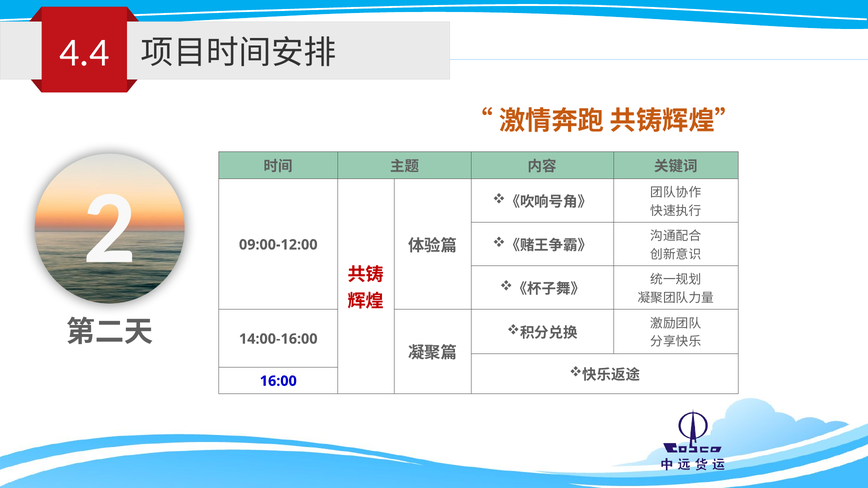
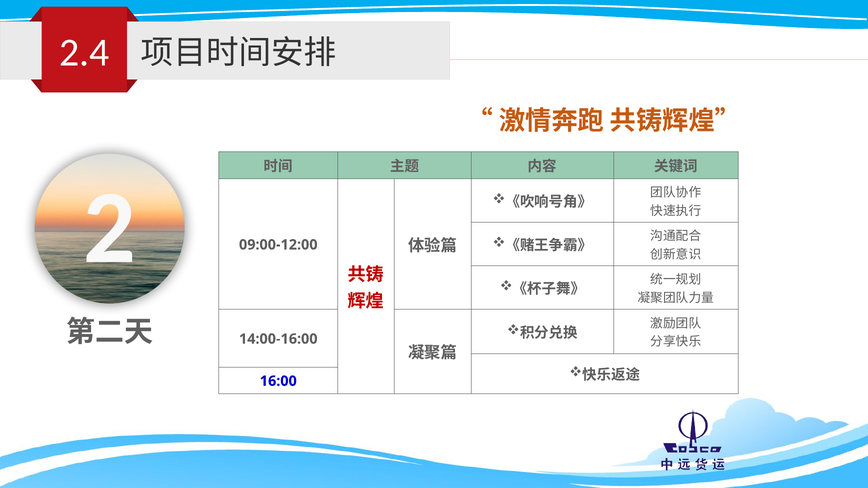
4.4: 4.4 -> 2.4
